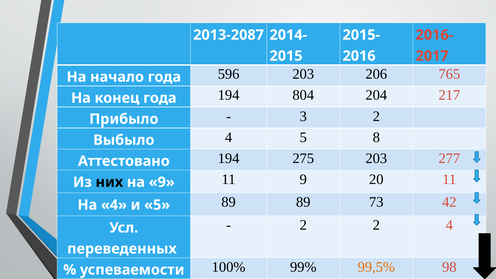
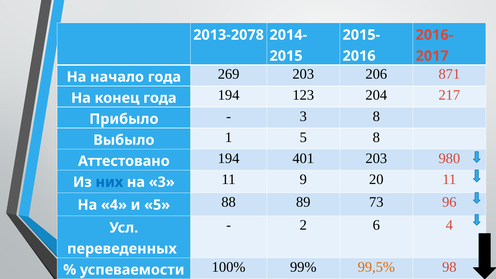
2013-2087: 2013-2087 -> 2013-2078
596: 596 -> 269
765: 765 -> 871
804: 804 -> 123
3 2: 2 -> 8
4 at (229, 137): 4 -> 1
275: 275 -> 401
277: 277 -> 980
них colour: black -> blue
на 9: 9 -> 3
5 89: 89 -> 88
42: 42 -> 96
2 2: 2 -> 6
